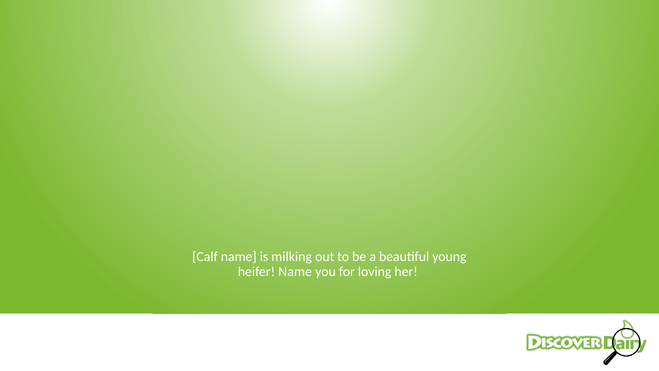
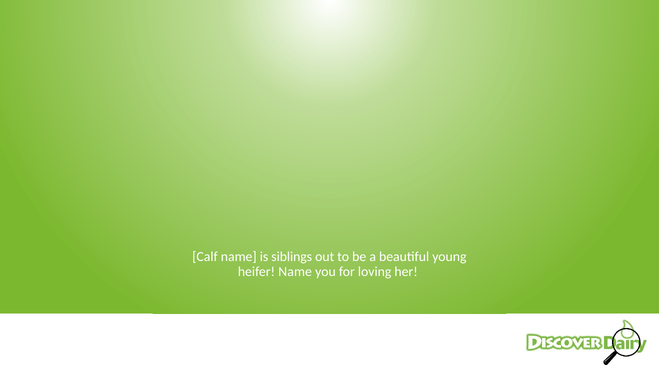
milking: milking -> siblings
